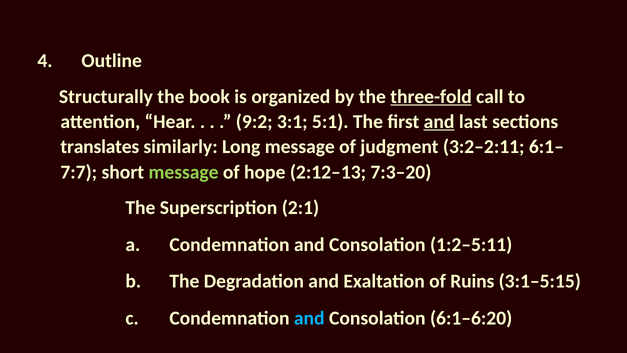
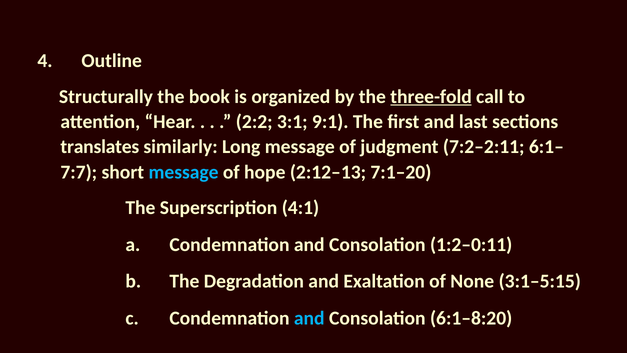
9:2: 9:2 -> 2:2
5:1: 5:1 -> 9:1
and at (439, 122) underline: present -> none
3:2–2:11: 3:2–2:11 -> 7:2–2:11
message at (184, 172) colour: light green -> light blue
7:3–20: 7:3–20 -> 7:1–20
2:1: 2:1 -> 4:1
1:2–5:11: 1:2–5:11 -> 1:2–0:11
Ruins: Ruins -> None
6:1–6:20: 6:1–6:20 -> 6:1–8:20
